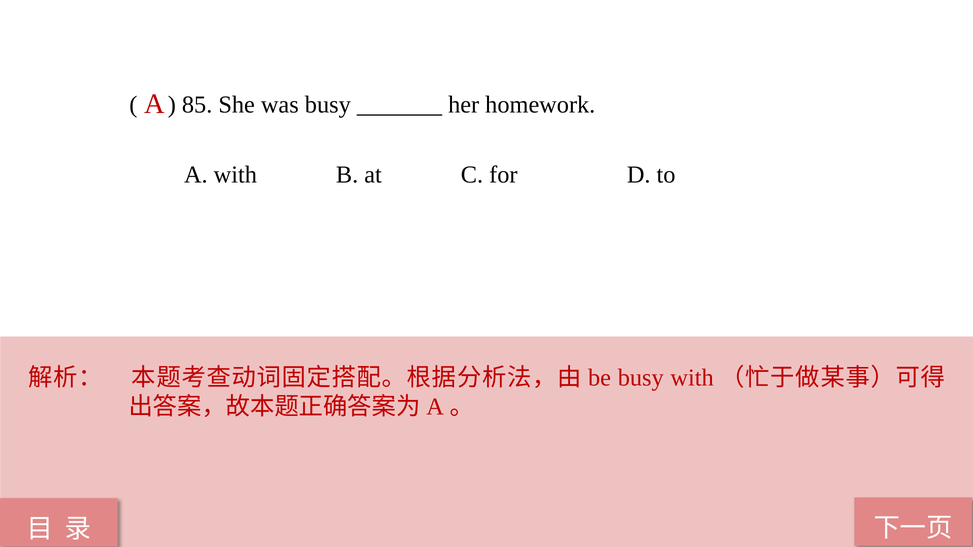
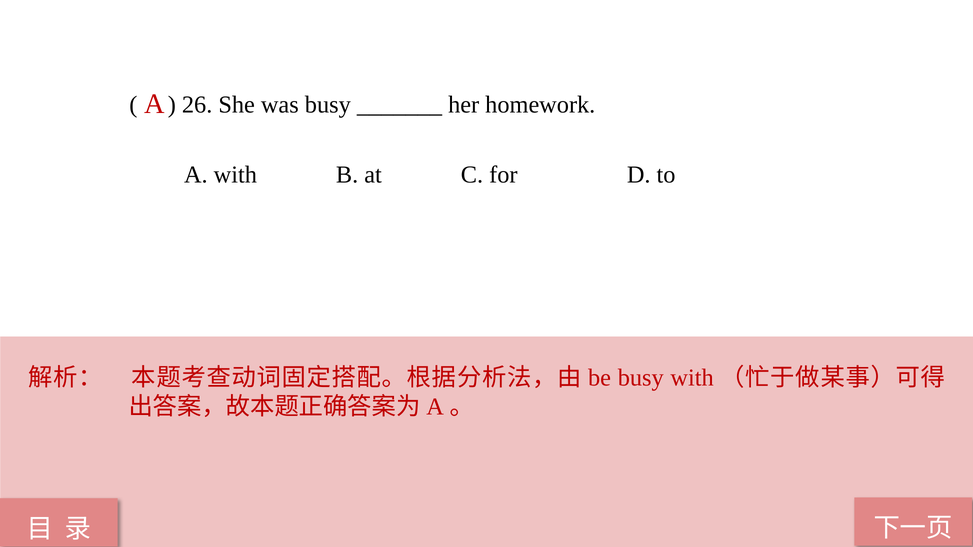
85: 85 -> 26
